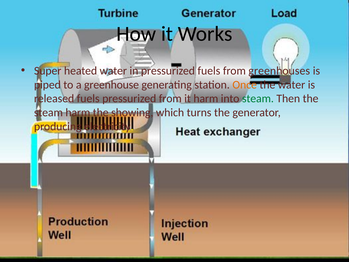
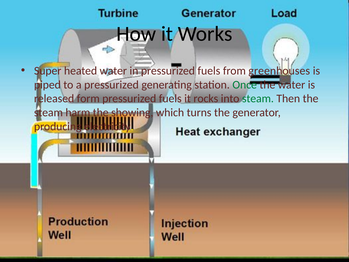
a greenhouse: greenhouse -> pressurized
Once colour: orange -> green
released fuels: fuels -> form
from at (170, 99): from -> fuels
it harm: harm -> rocks
